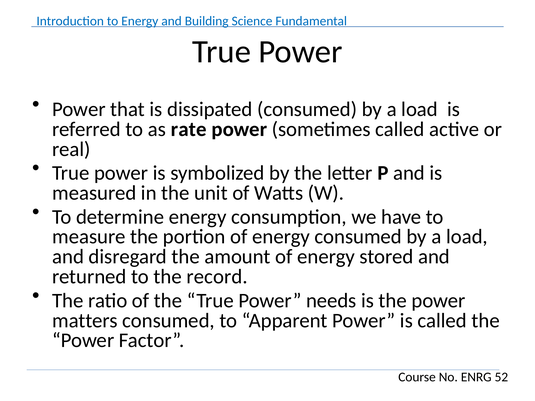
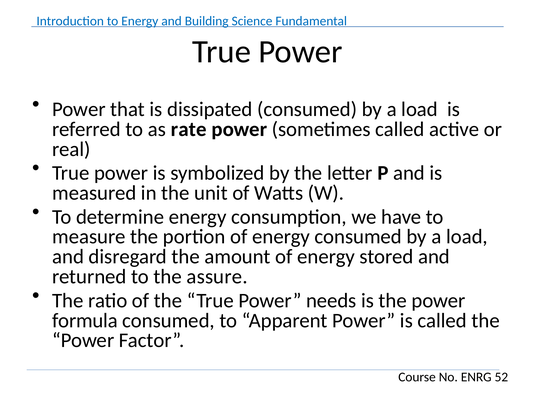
record: record -> assure
matters: matters -> formula
